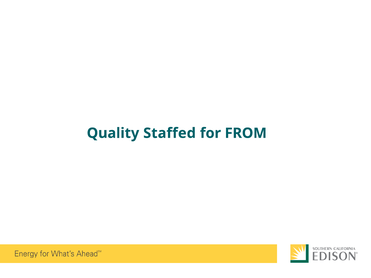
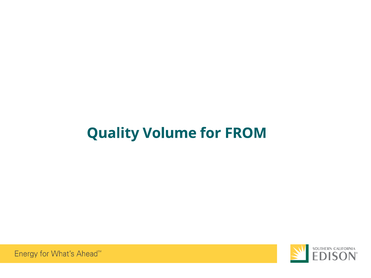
Staffed: Staffed -> Volume
